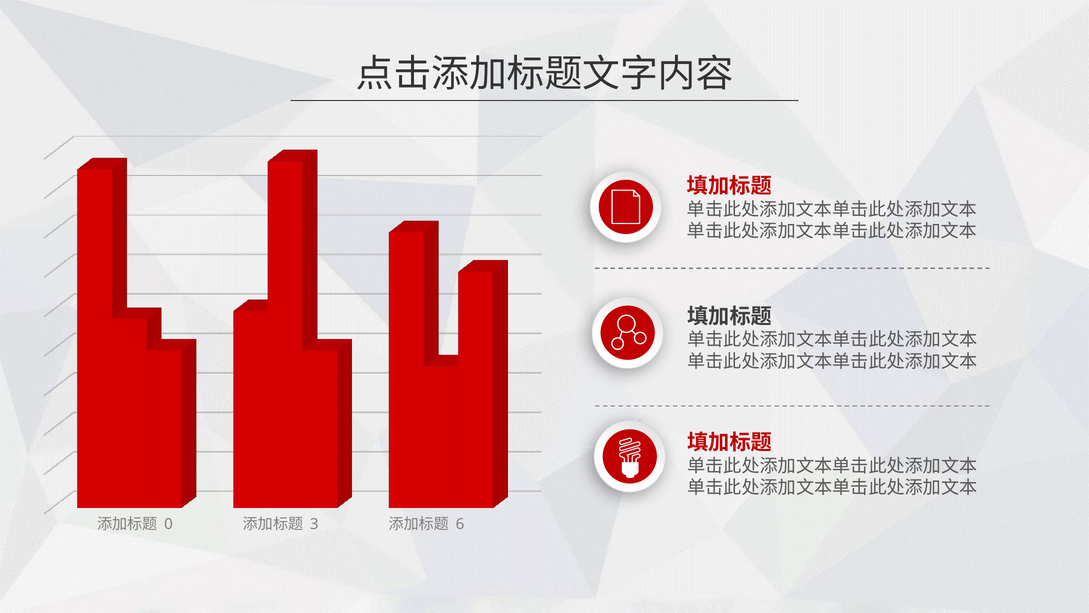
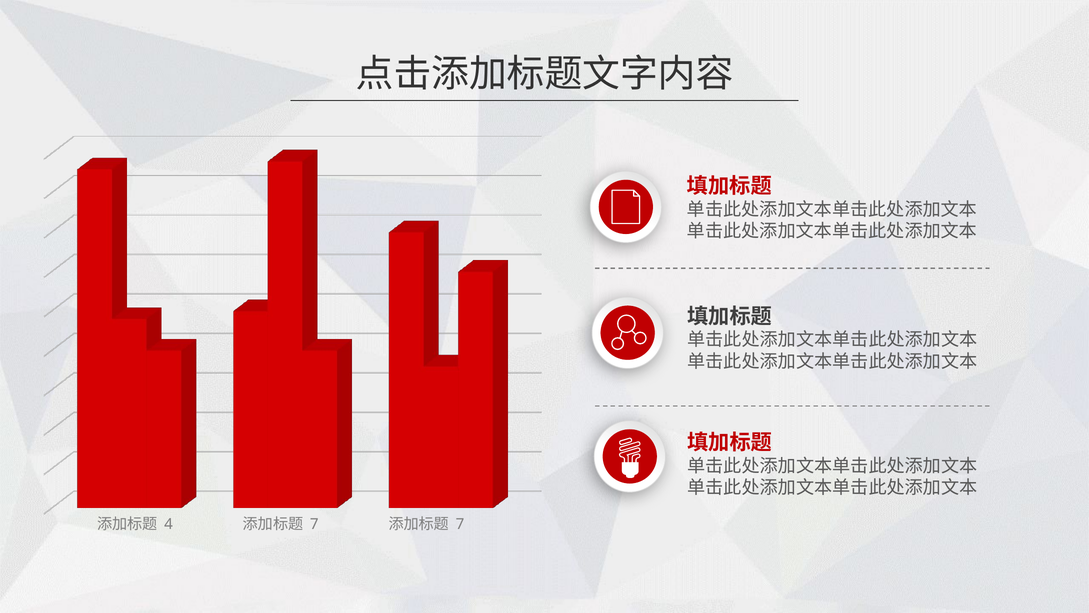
0: 0 -> 4
3 at (314, 524): 3 -> 7
6 at (460, 524): 6 -> 7
